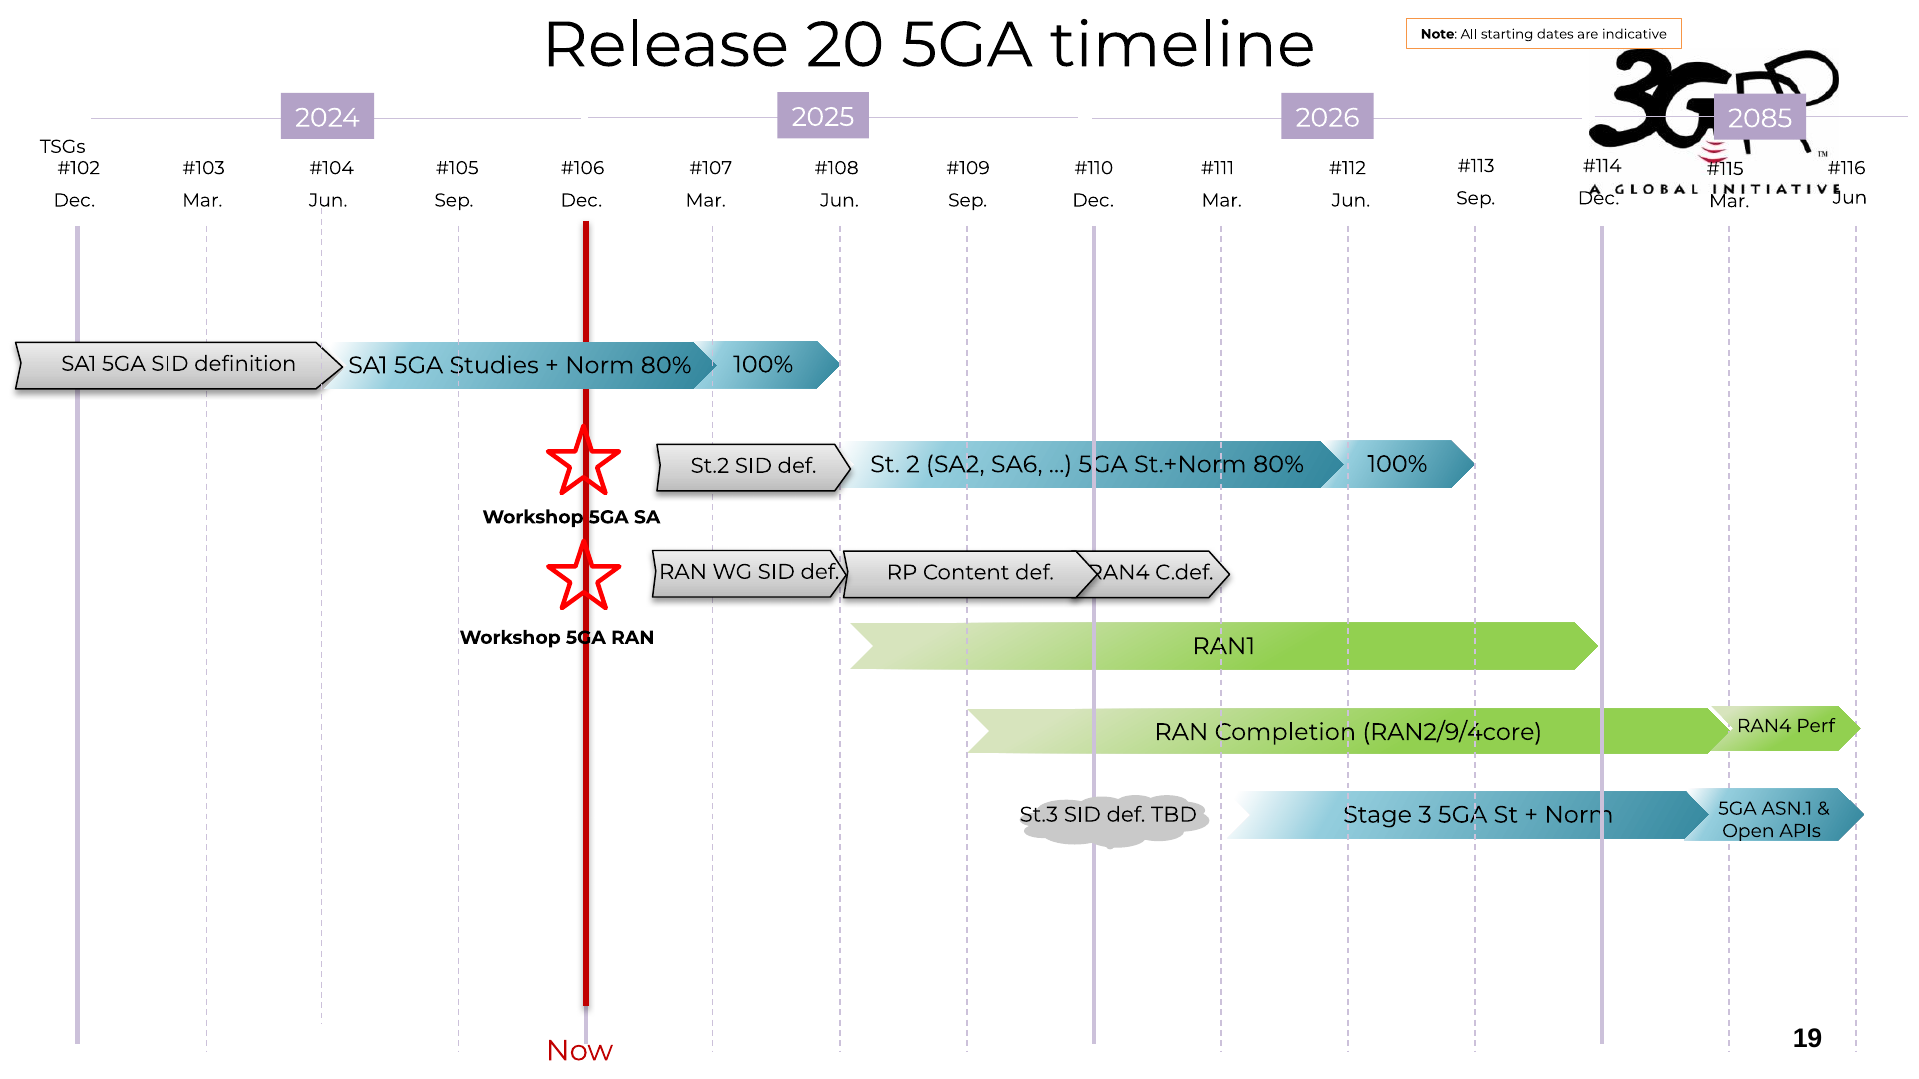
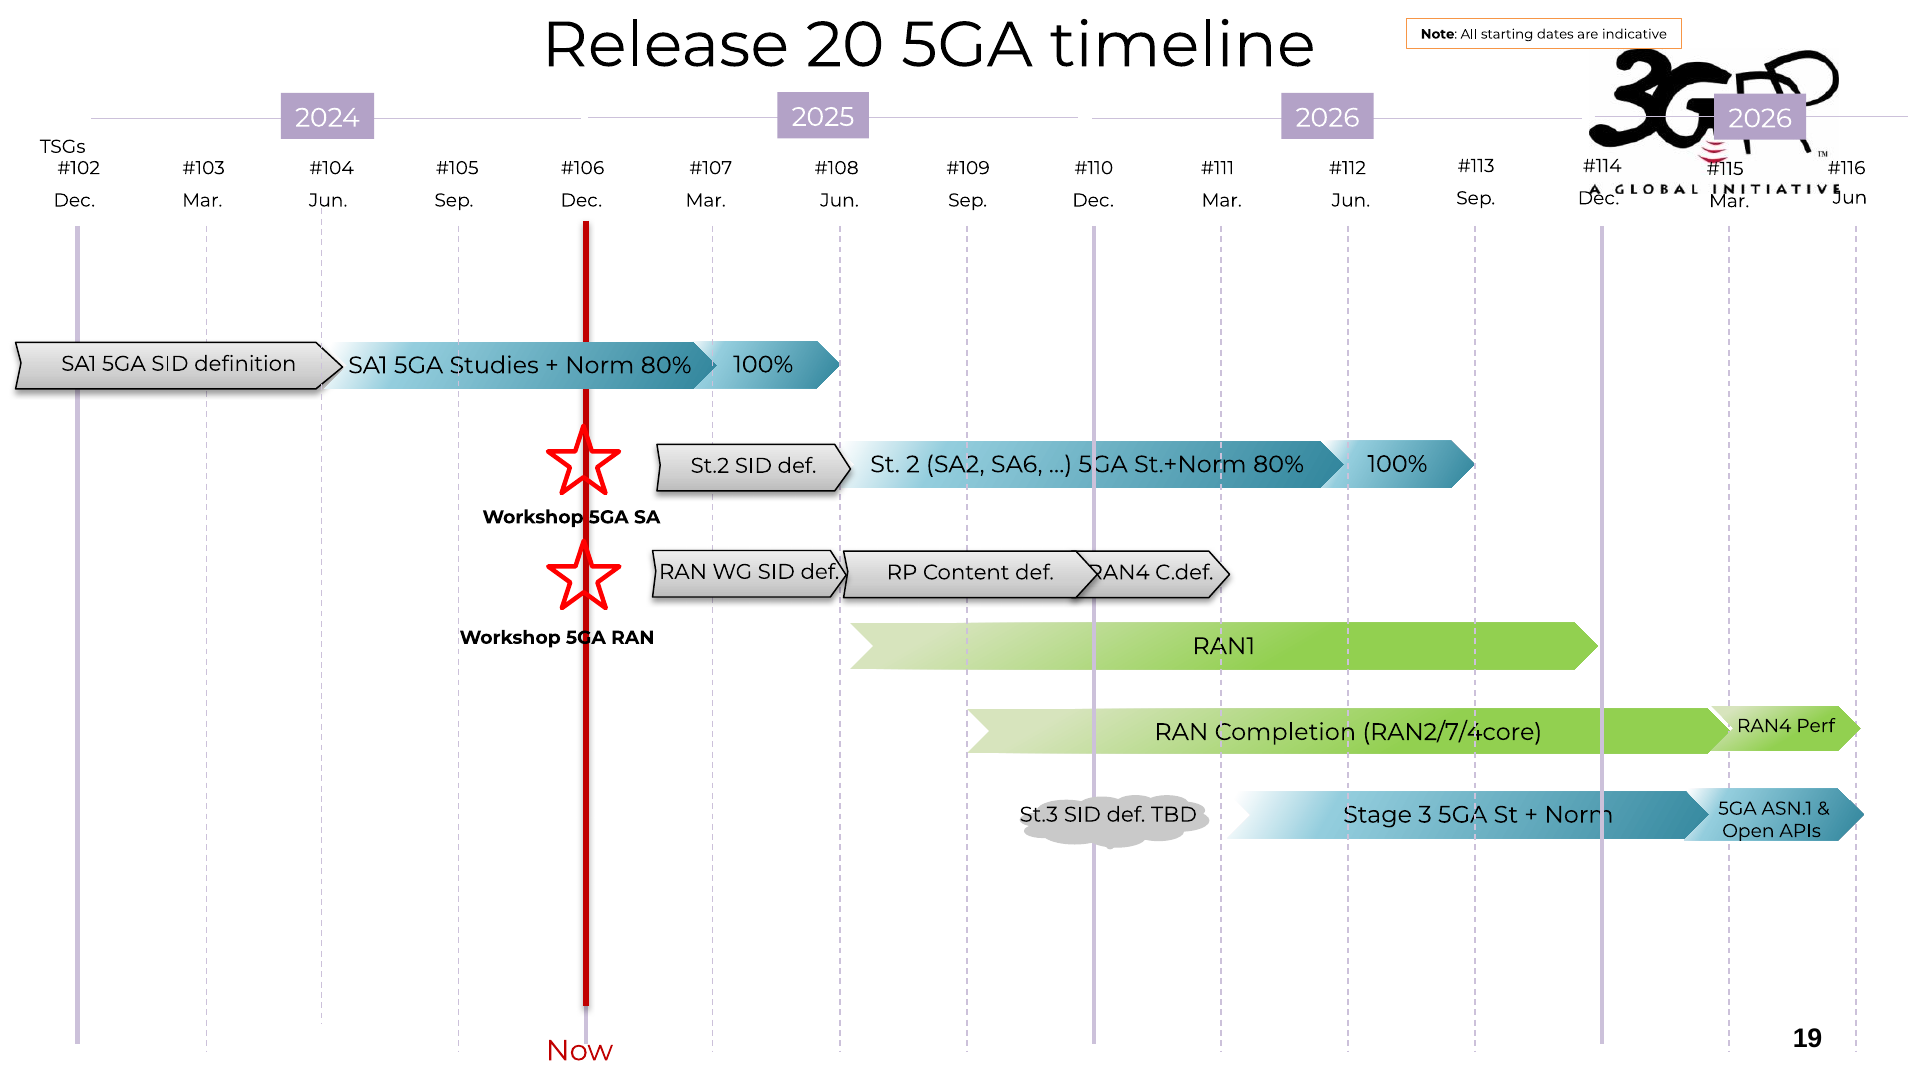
2026 2085: 2085 -> 2026
RAN2/9/4core: RAN2/9/4core -> RAN2/7/4core
